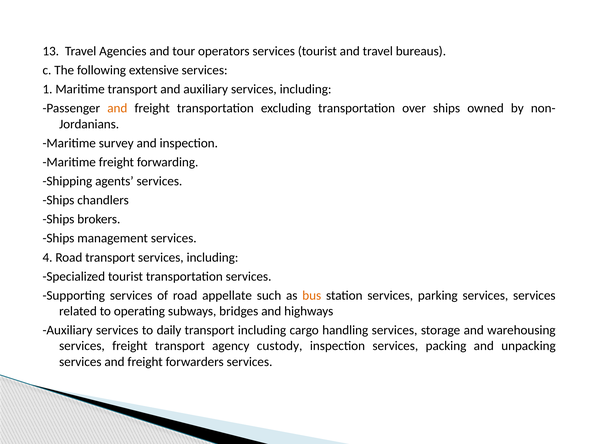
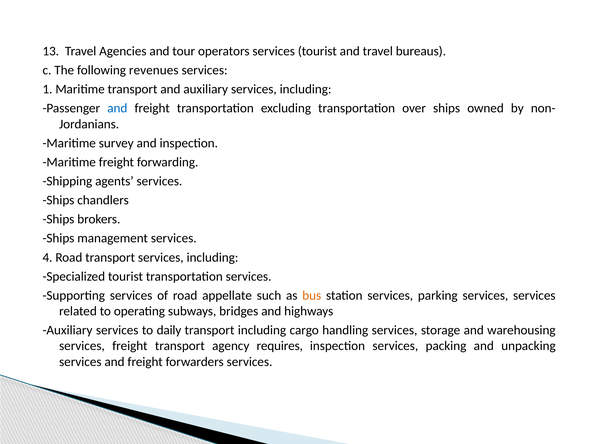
extensive: extensive -> revenues
and at (117, 108) colour: orange -> blue
custody: custody -> requires
